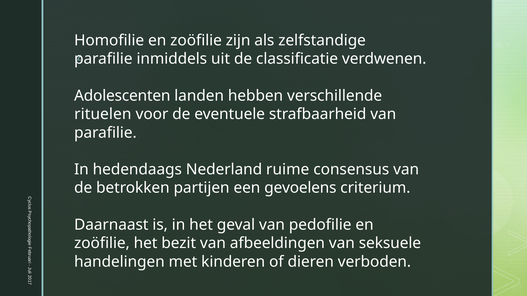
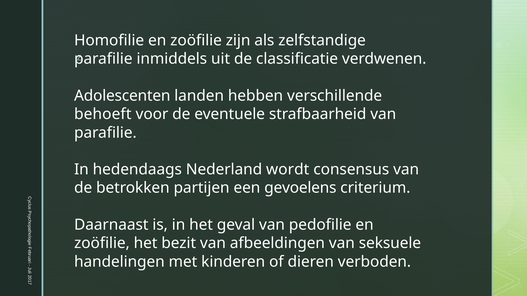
rituelen: rituelen -> behoeft
ruime: ruime -> wordt
